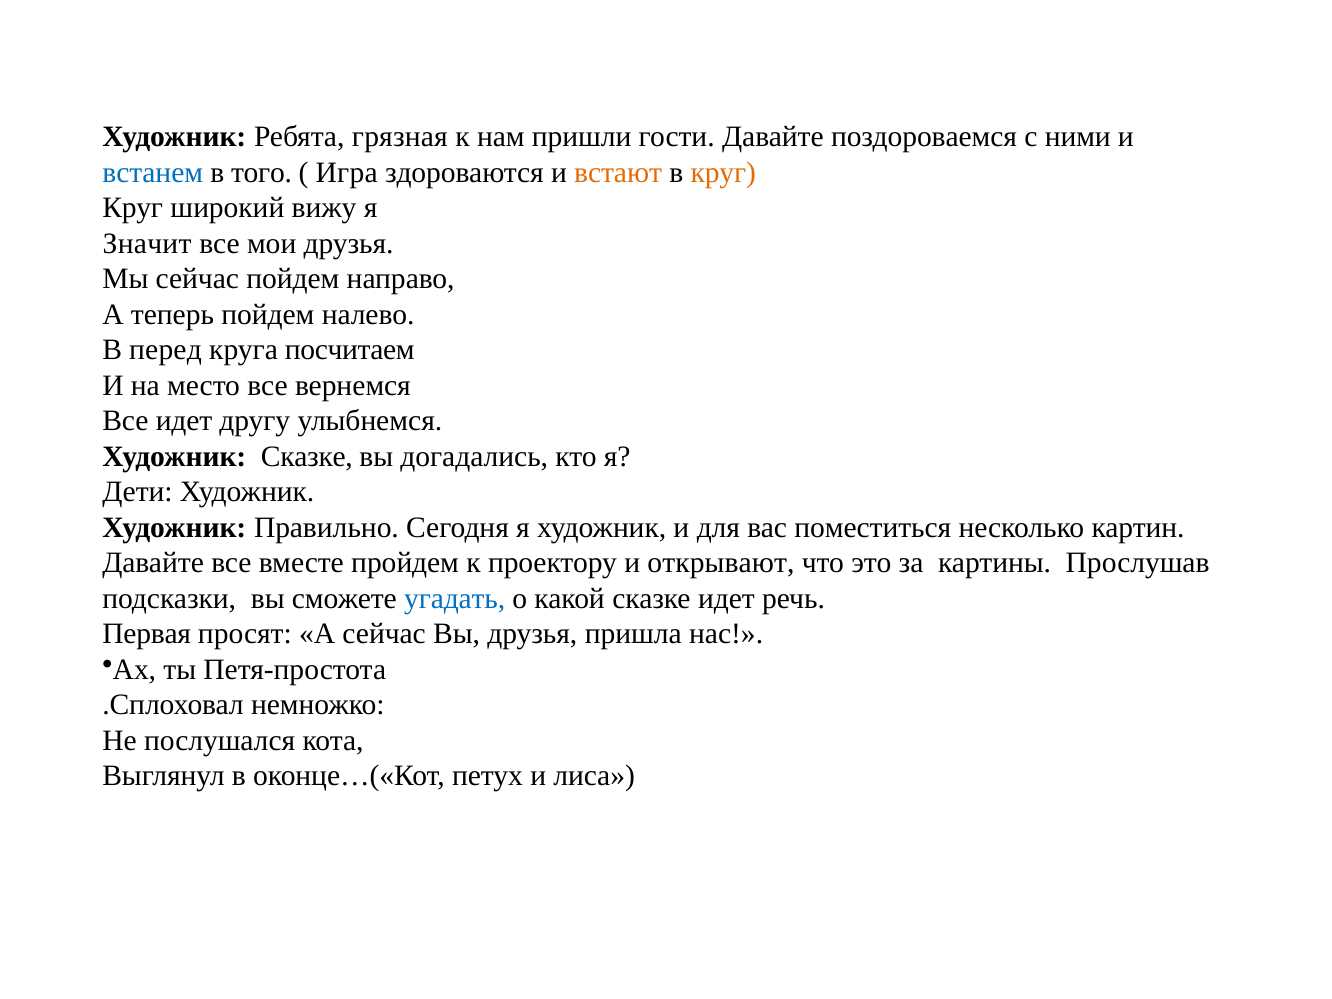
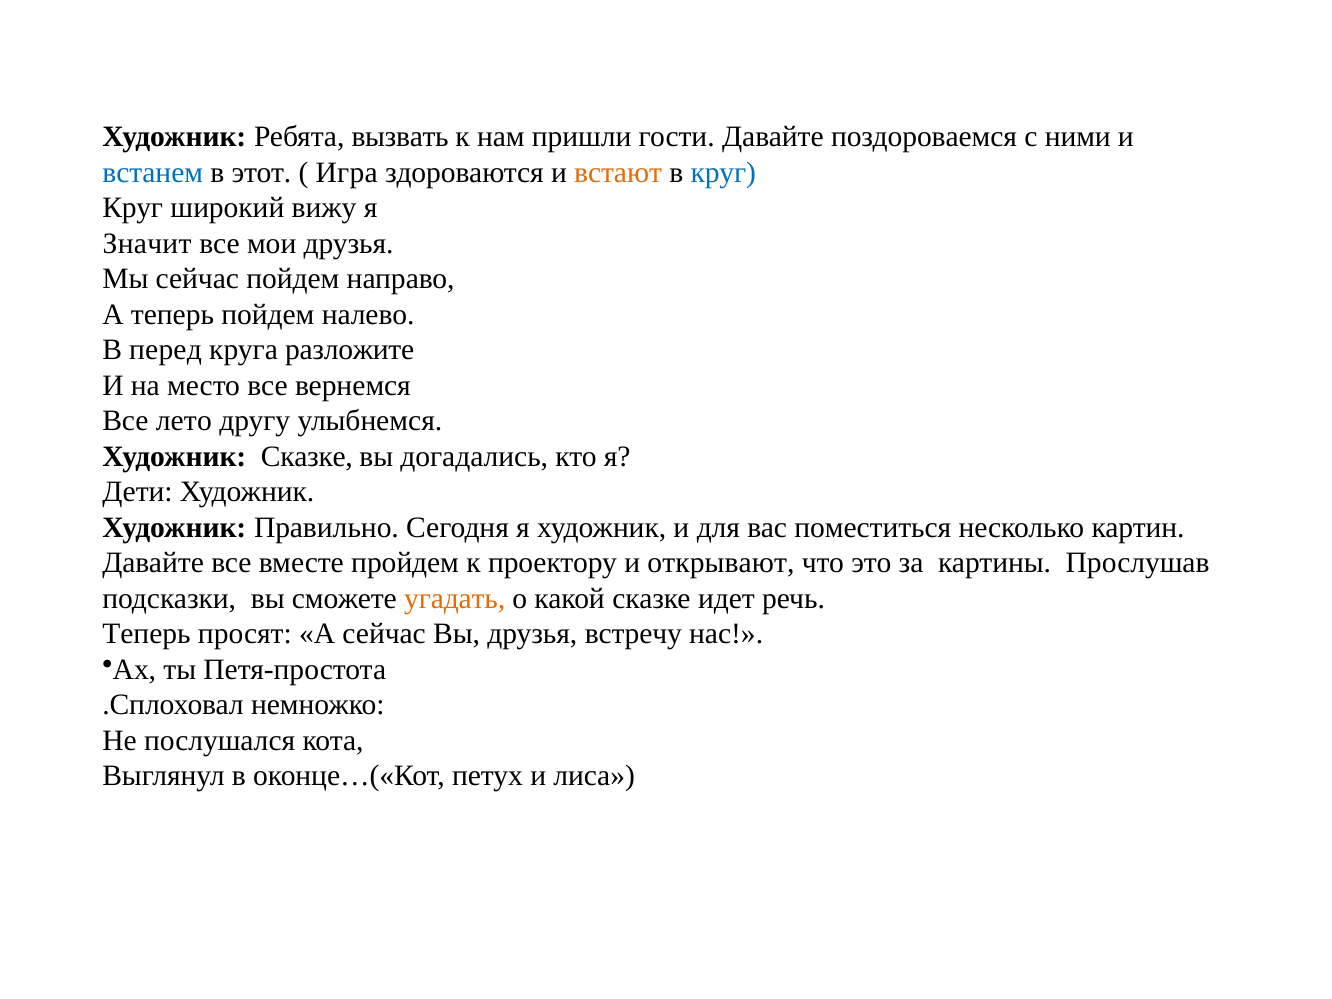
грязная: грязная -> вызвать
того: того -> этот
круг at (723, 172) colour: orange -> blue
посчитаем: посчитаем -> разложите
Все идет: идет -> лето
угадать colour: blue -> orange
Первая at (147, 634): Первая -> Теперь
пришла: пришла -> встречу
